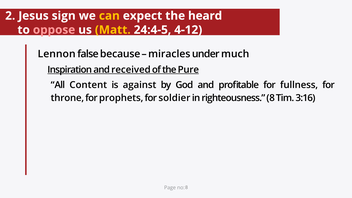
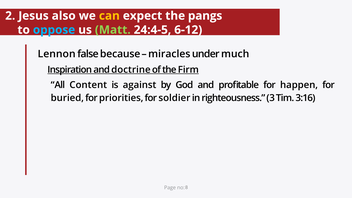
sign: sign -> also
heard: heard -> pangs
oppose colour: pink -> light blue
Matt colour: yellow -> light green
4-12: 4-12 -> 6-12
received: received -> doctrine
Pure: Pure -> Firm
fullness: fullness -> happen
throne: throne -> buried
prophets: prophets -> priorities
8: 8 -> 3
